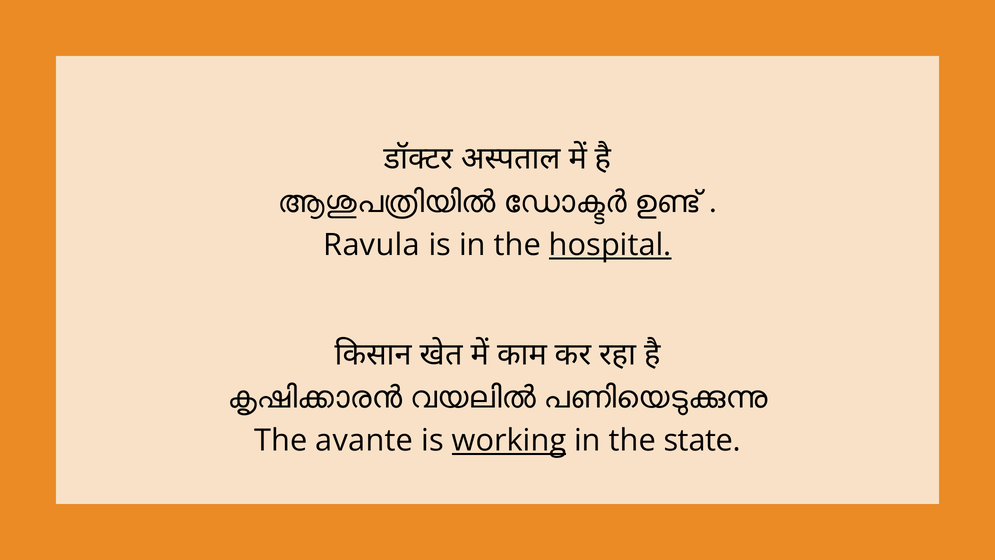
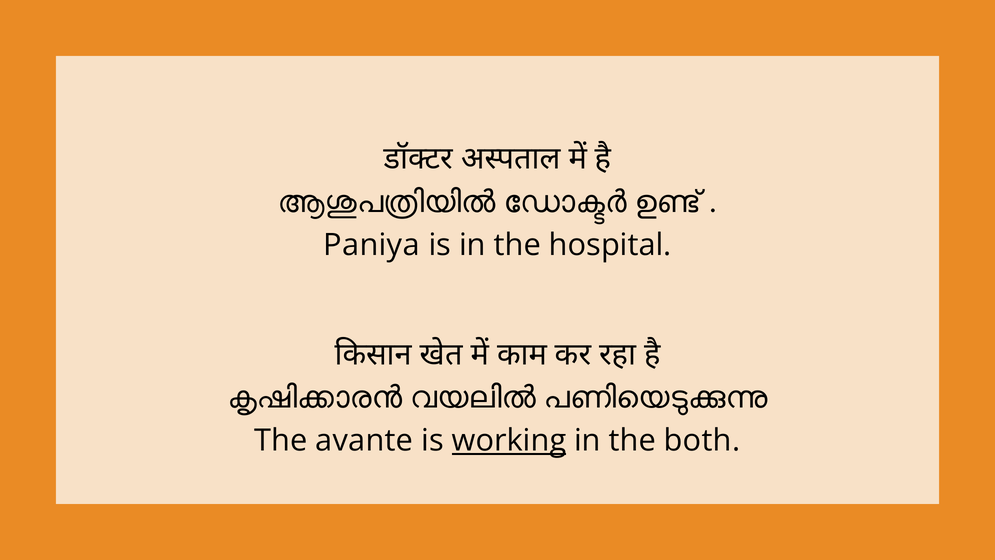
Ravula: Ravula -> Paniya
hospital underline: present -> none
state: state -> both
